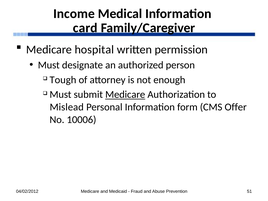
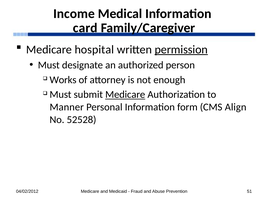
permission underline: none -> present
Tough: Tough -> Works
Mislead: Mislead -> Manner
Offer: Offer -> Align
10006: 10006 -> 52528
